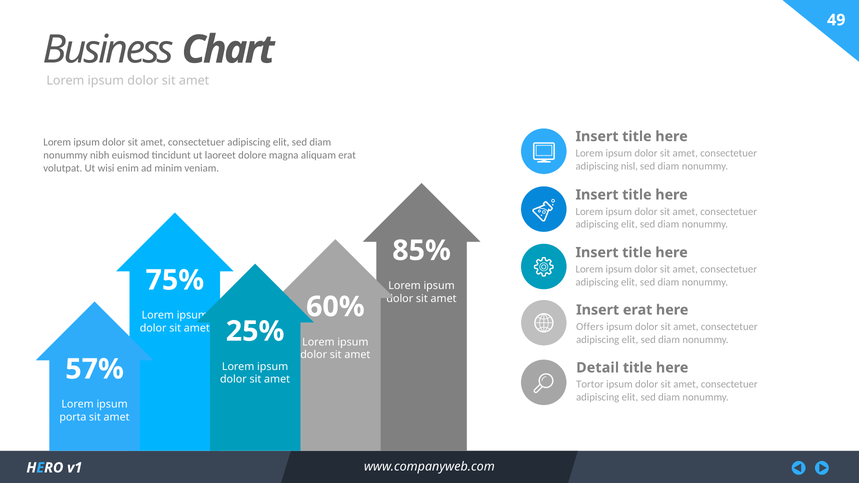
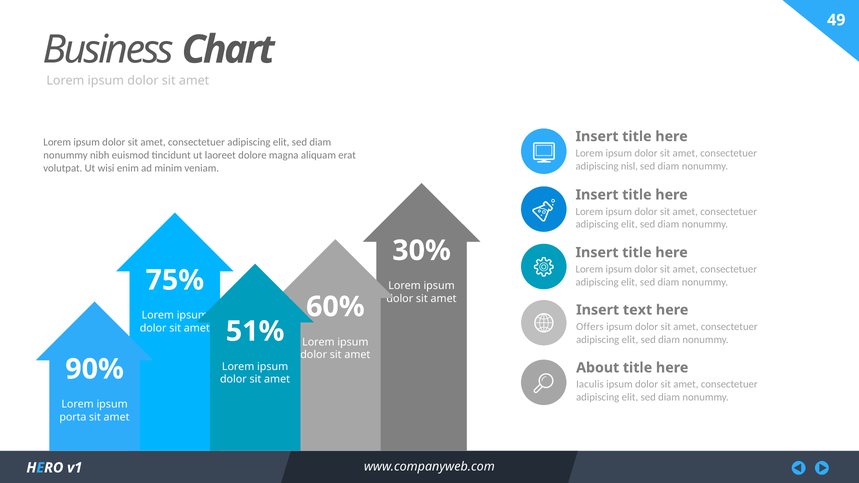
85%: 85% -> 30%
Insert erat: erat -> text
25%: 25% -> 51%
57%: 57% -> 90%
Detail: Detail -> About
Tortor: Tortor -> Iaculis
